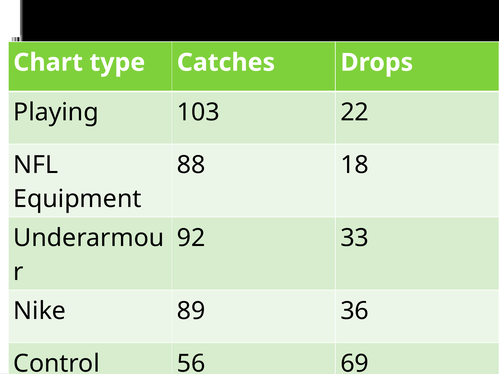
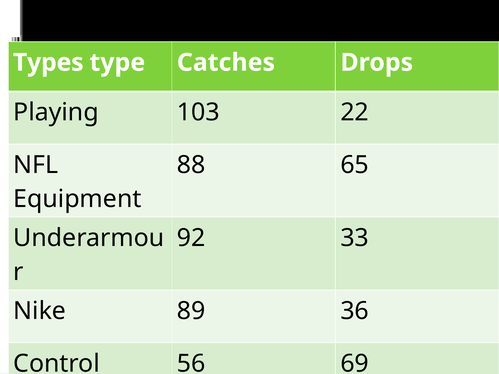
Chart: Chart -> Types
18: 18 -> 65
